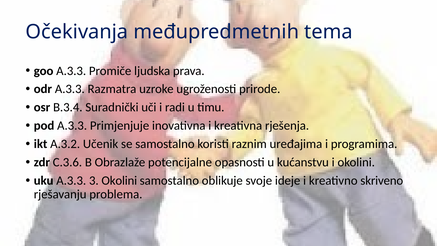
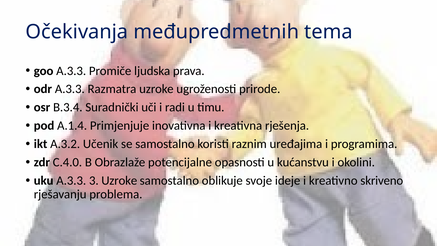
pod A.3.3: A.3.3 -> A.1.4
C.3.6: C.3.6 -> C.4.0
3 Okolini: Okolini -> Uzroke
